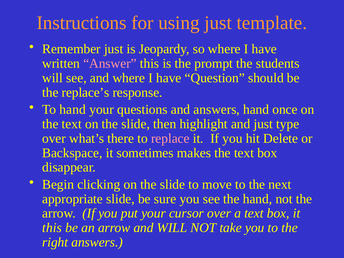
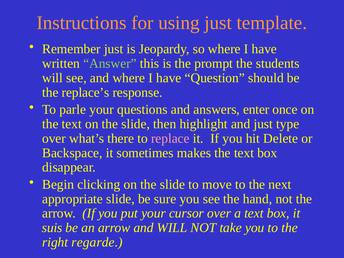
Answer colour: pink -> light green
To hand: hand -> parle
answers hand: hand -> enter
this at (52, 228): this -> suis
right answers: answers -> regarde
